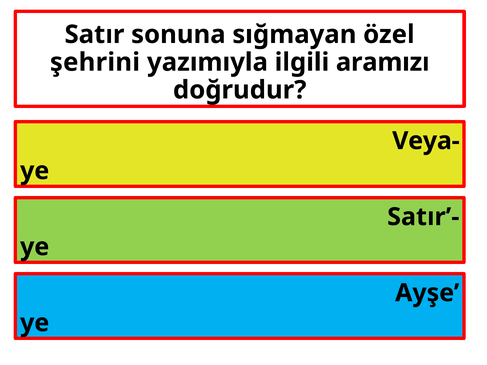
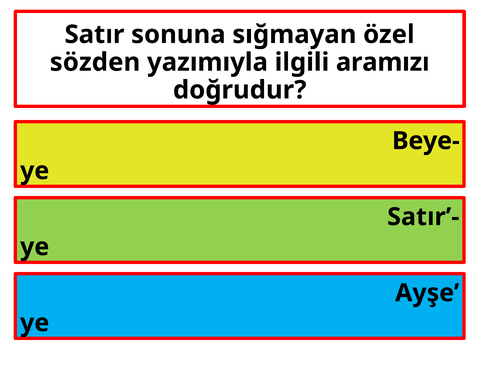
şehrini: şehrini -> sözden
Veya-: Veya- -> Beye-
